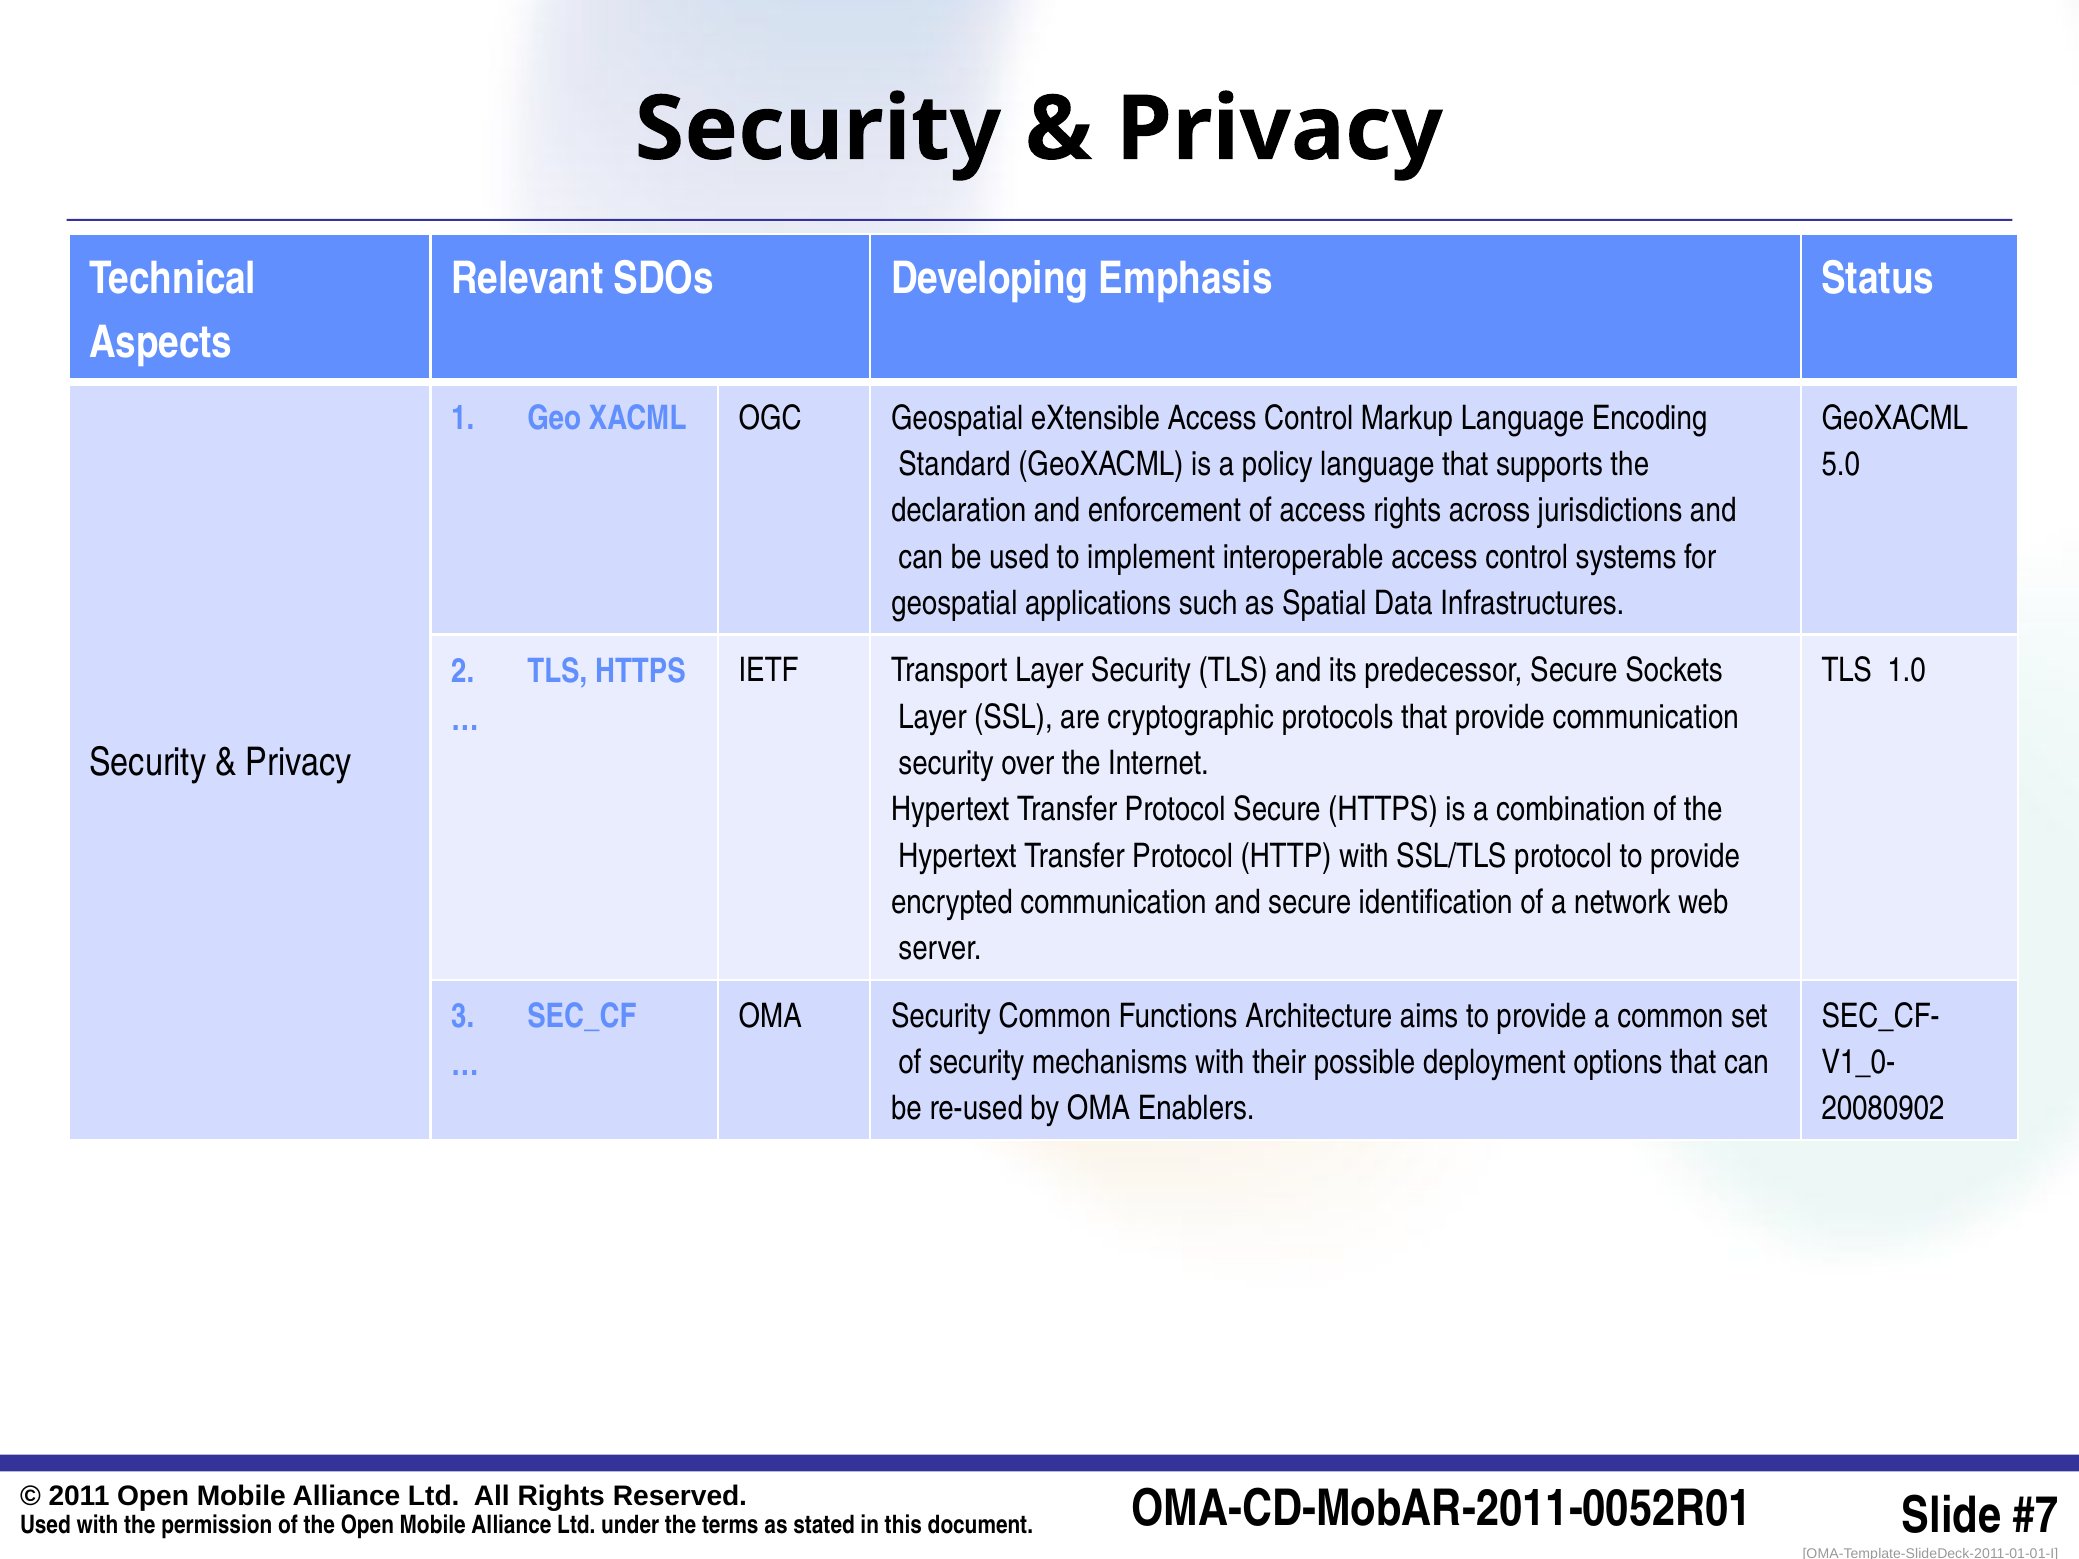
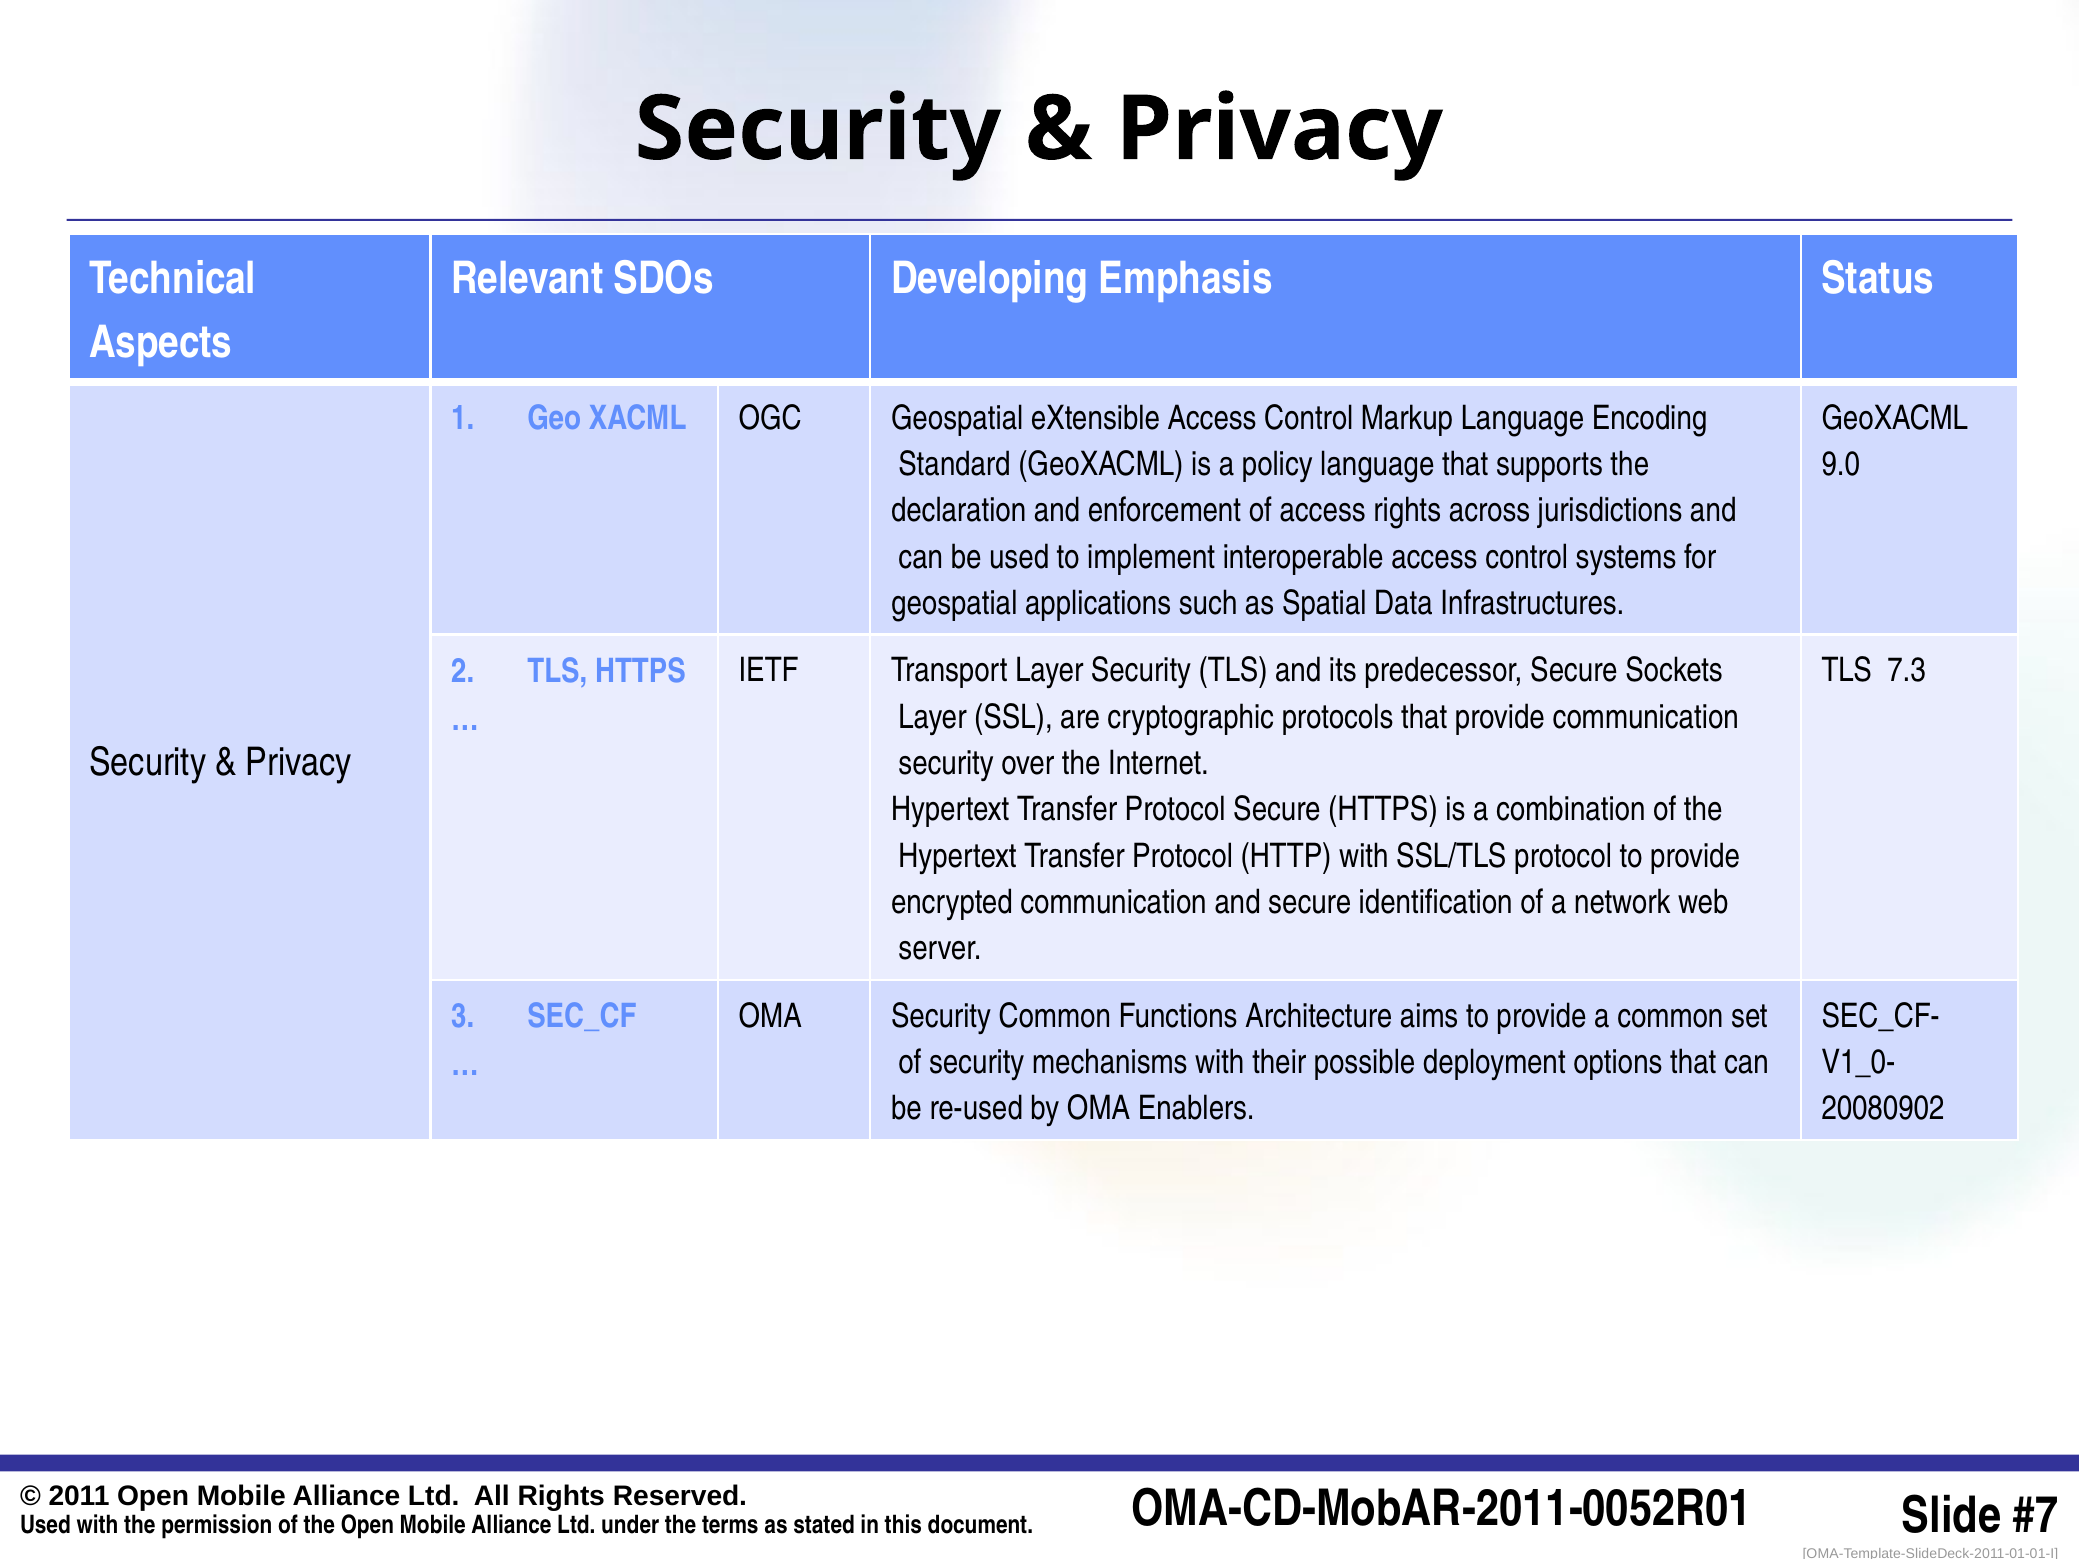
5.0: 5.0 -> 9.0
1.0: 1.0 -> 7.3
